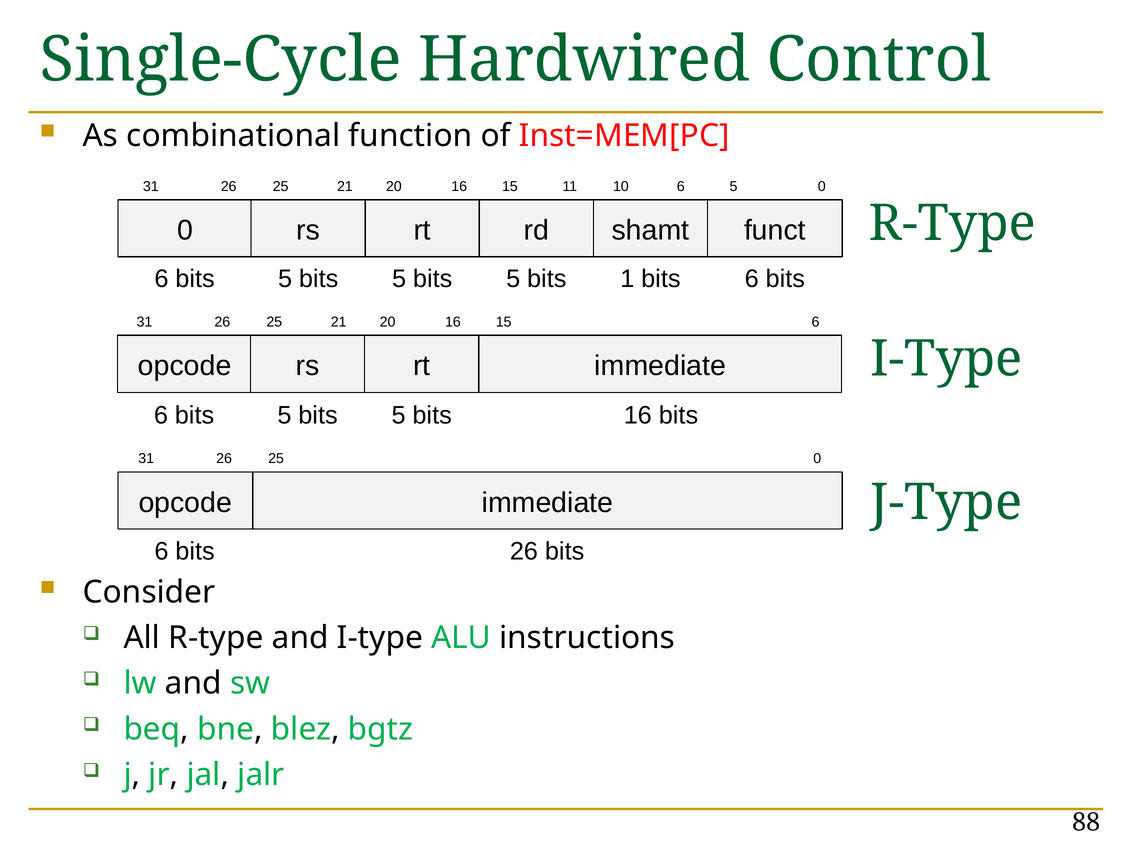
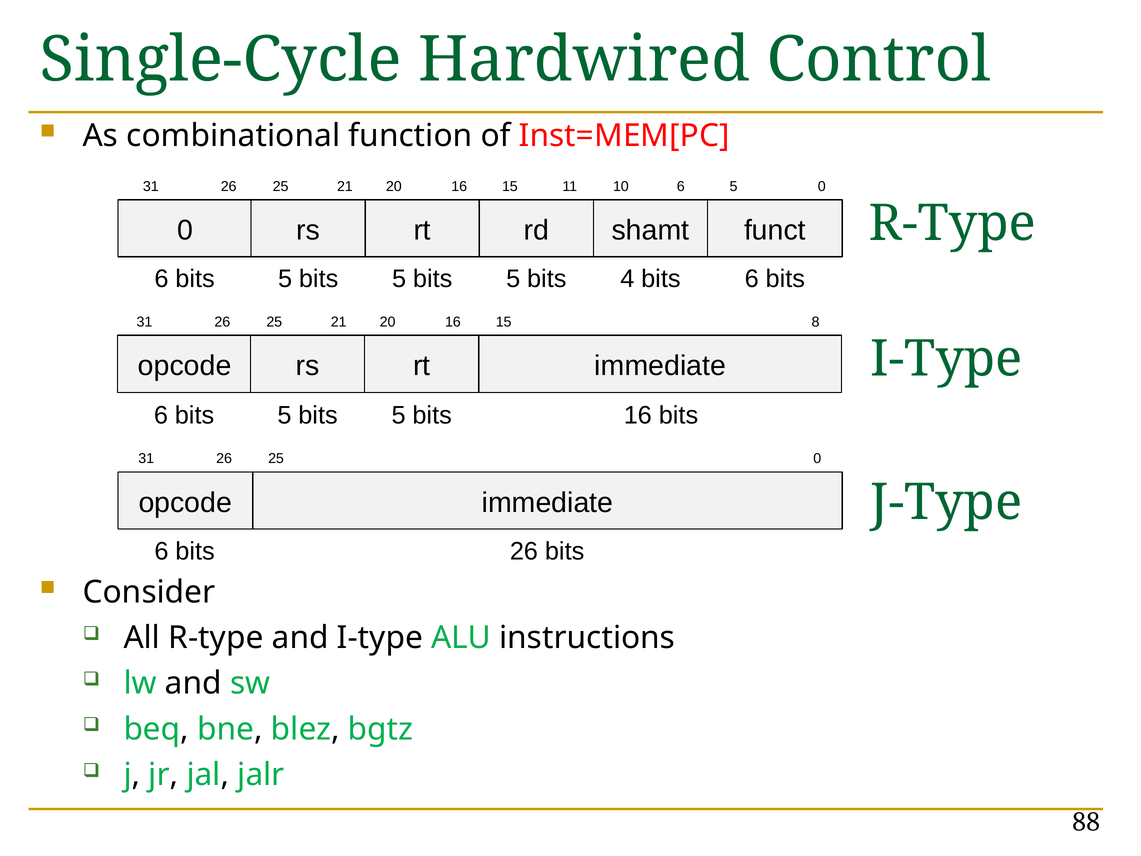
1: 1 -> 4
15 6: 6 -> 8
